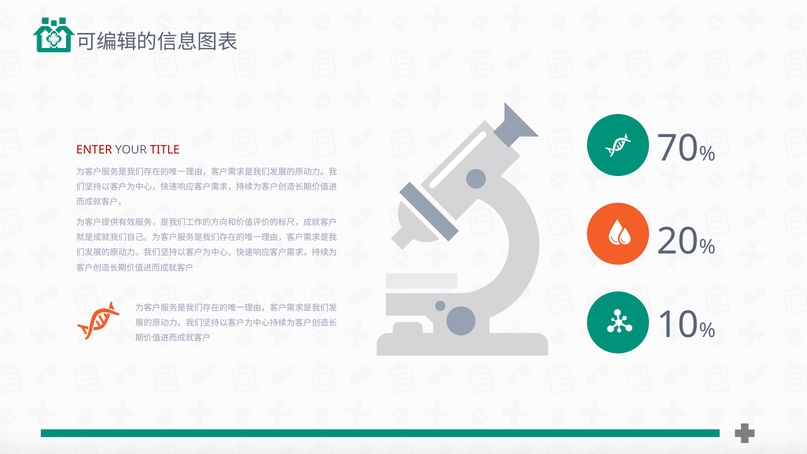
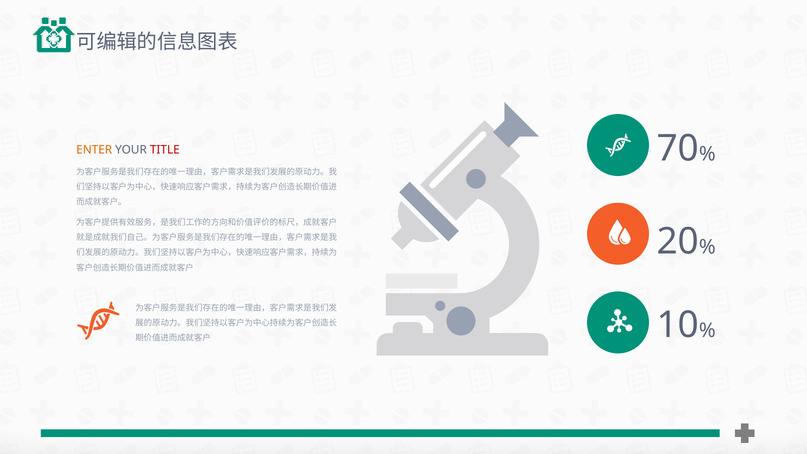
ENTER colour: red -> orange
